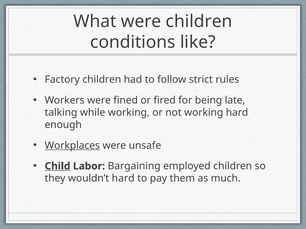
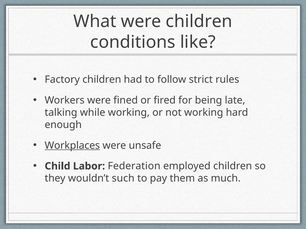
Child underline: present -> none
Bargaining: Bargaining -> Federation
wouldn’t hard: hard -> such
